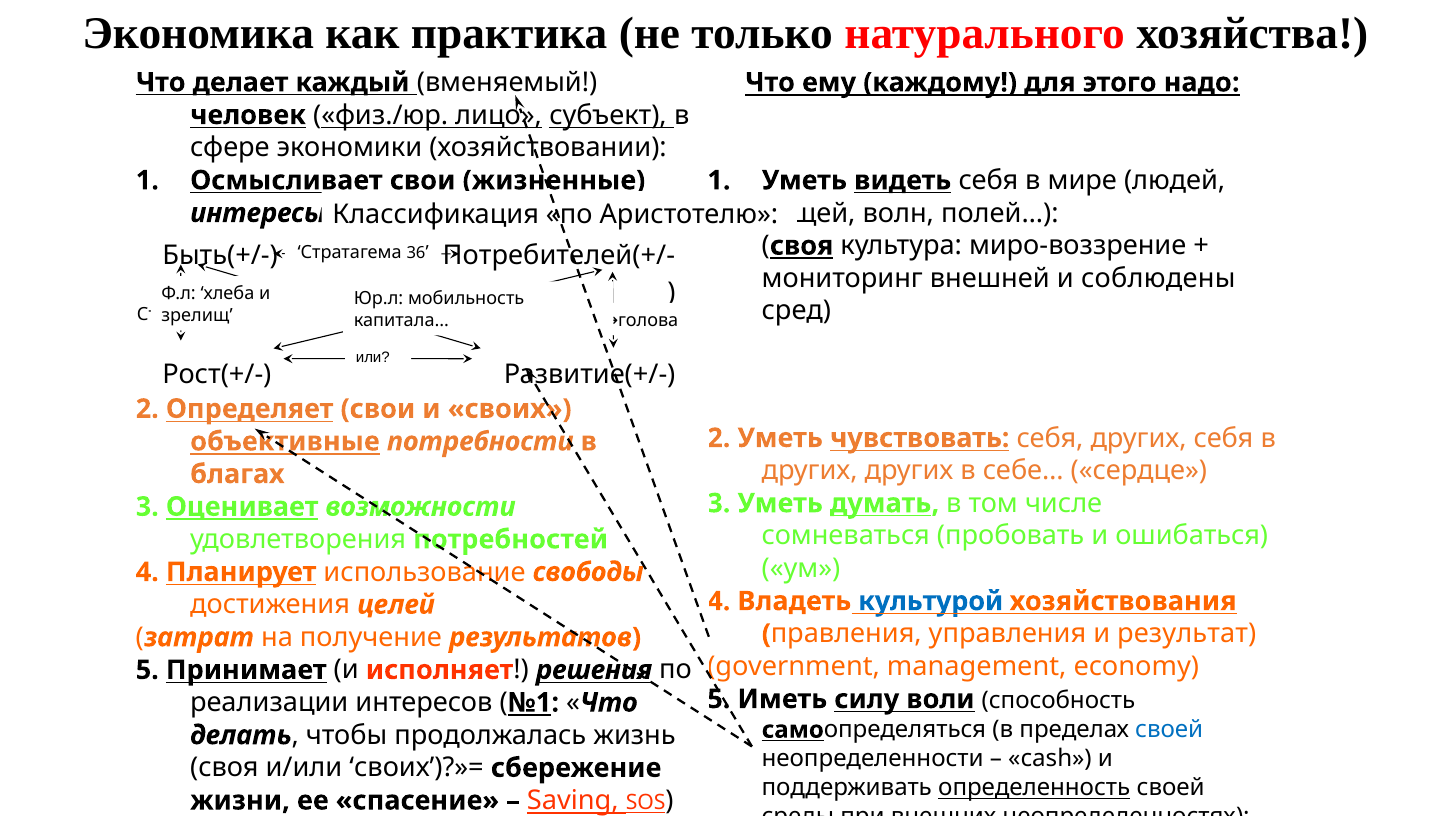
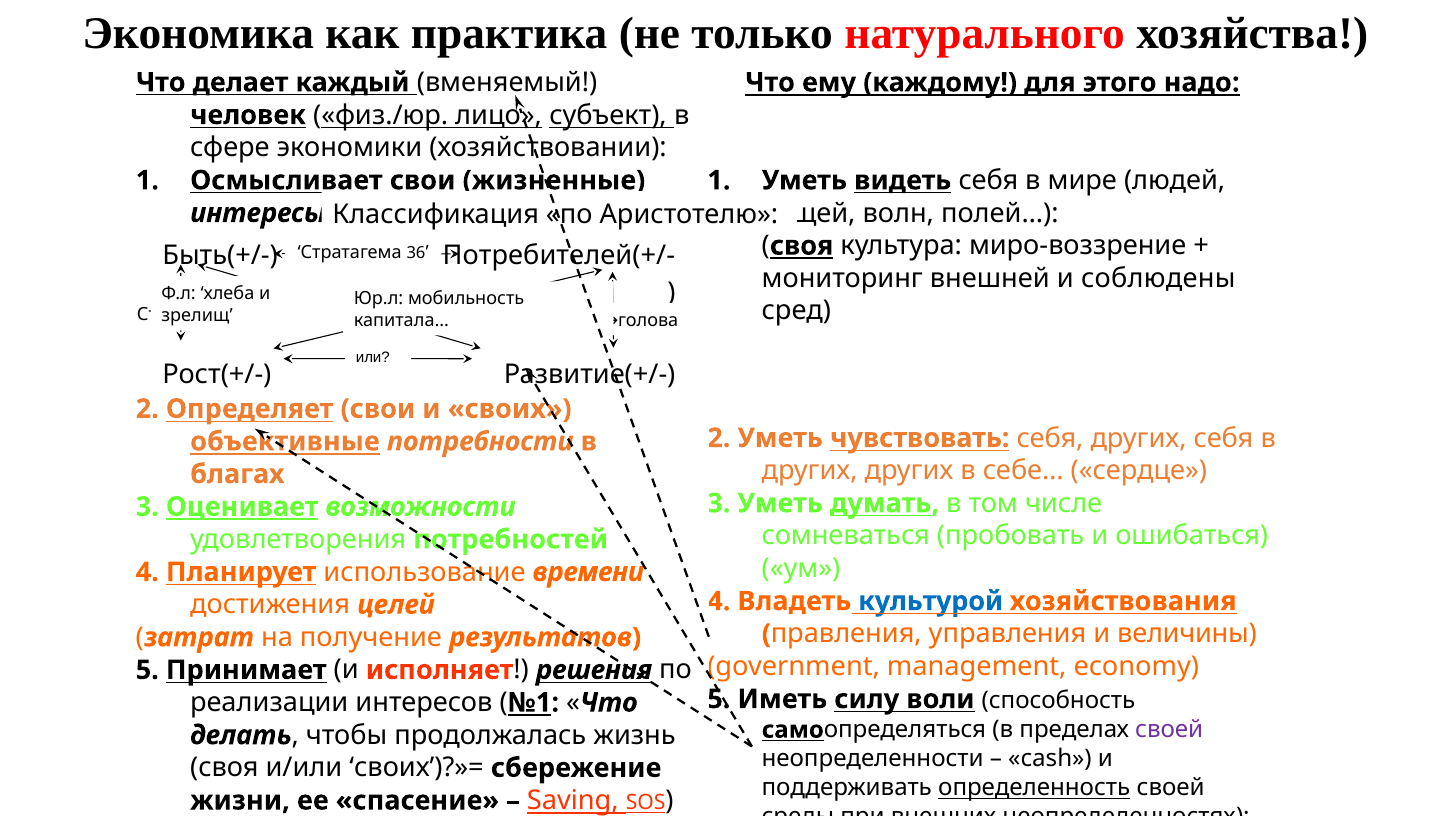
свободы: свободы -> времени
результат: результат -> величины
своей at (1169, 730) colour: blue -> purple
